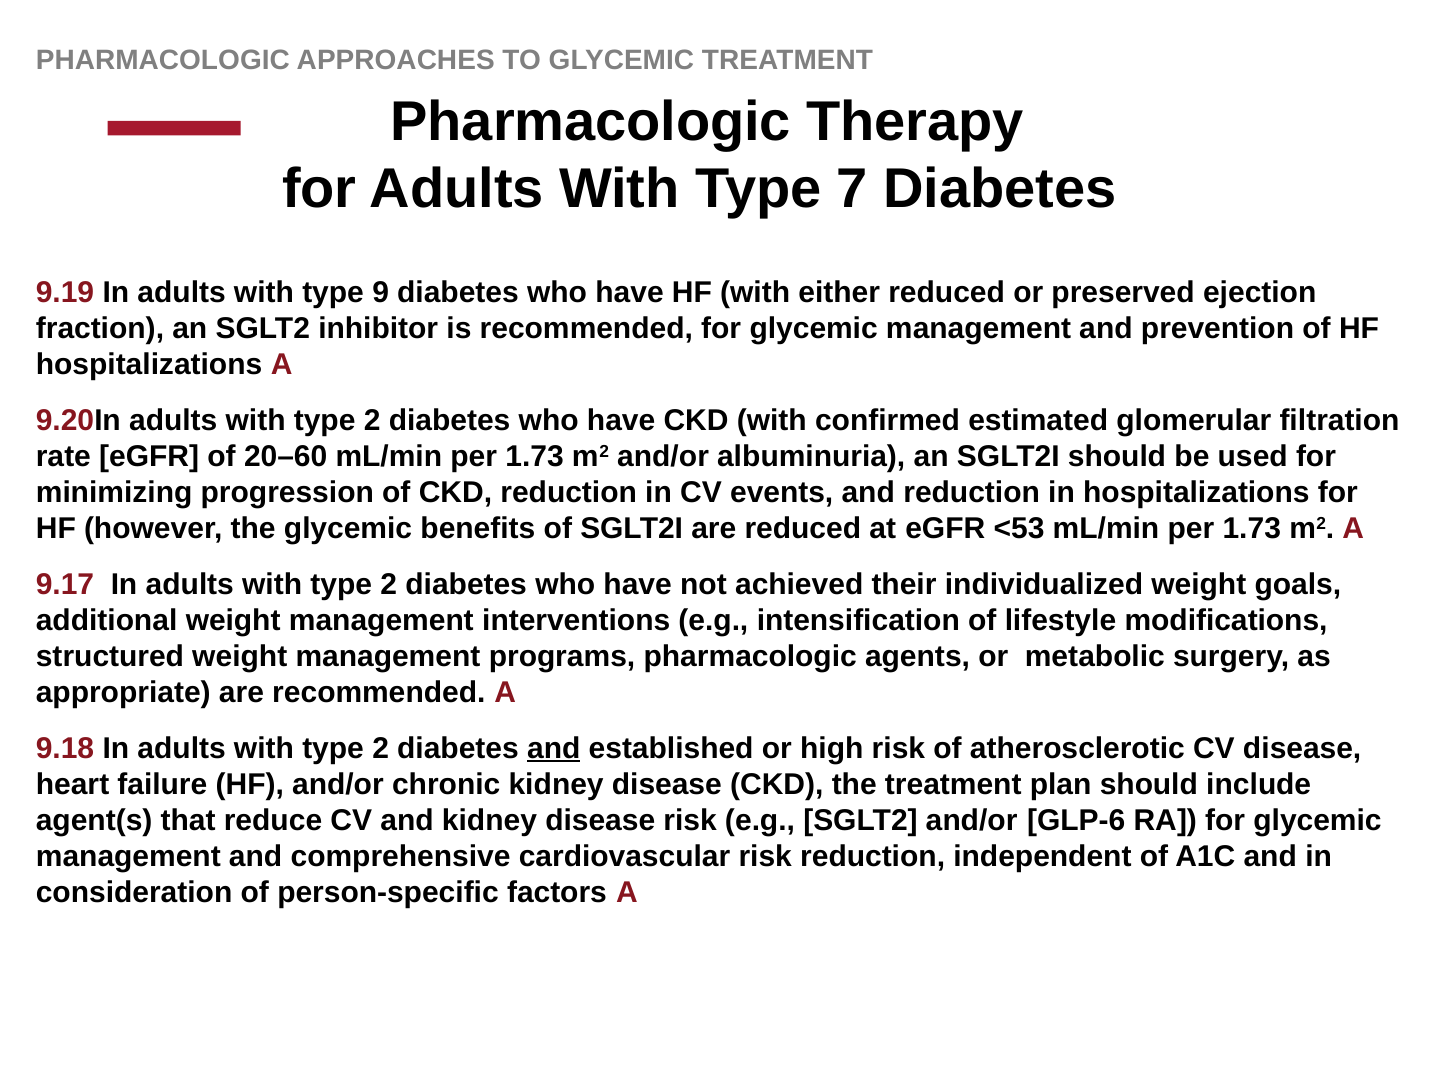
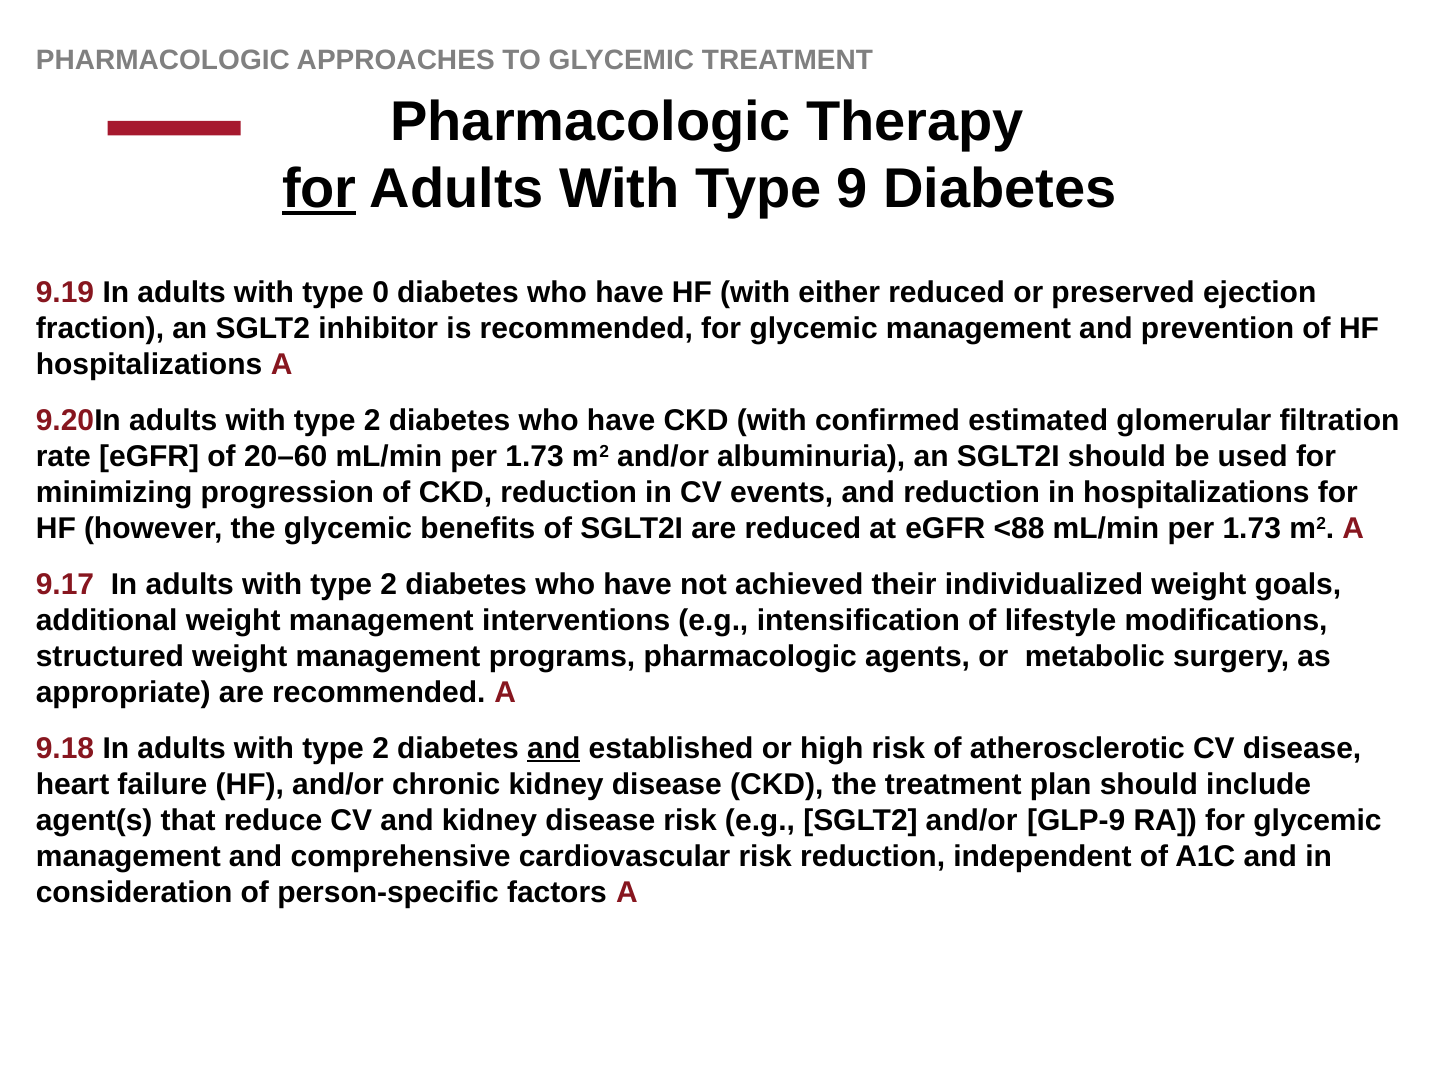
for at (319, 189) underline: none -> present
7: 7 -> 9
9: 9 -> 0
<53: <53 -> <88
GLP-6: GLP-6 -> GLP-9
